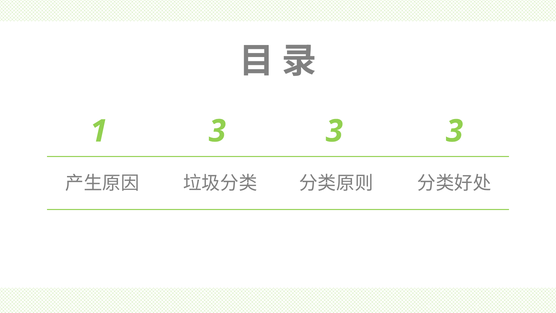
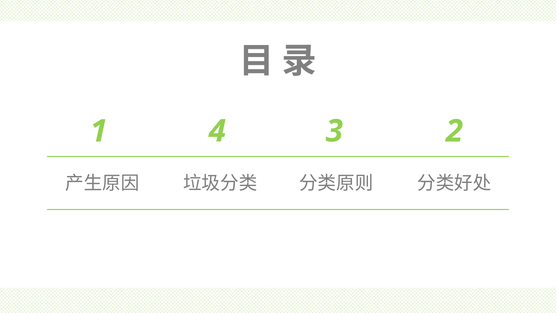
1 3: 3 -> 4
3 at (454, 131): 3 -> 2
